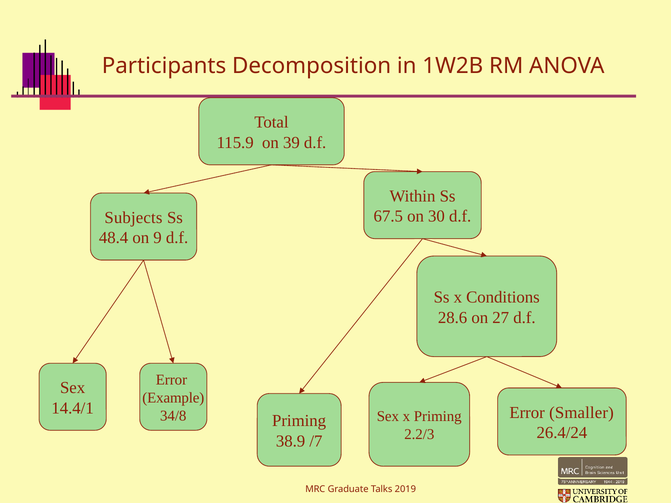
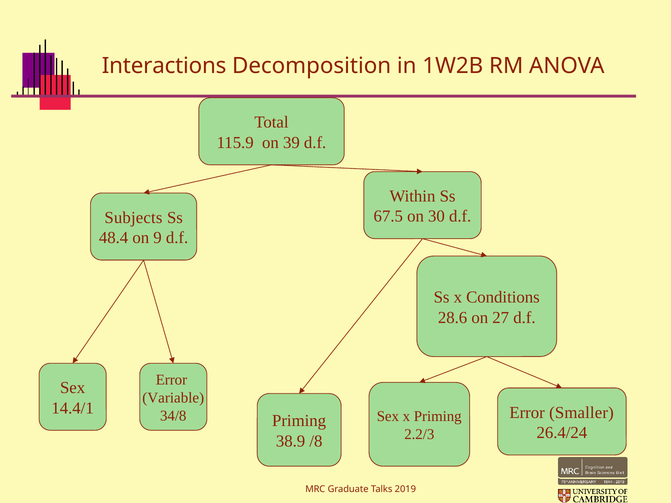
Participants: Participants -> Interactions
Example: Example -> Variable
/7: /7 -> /8
